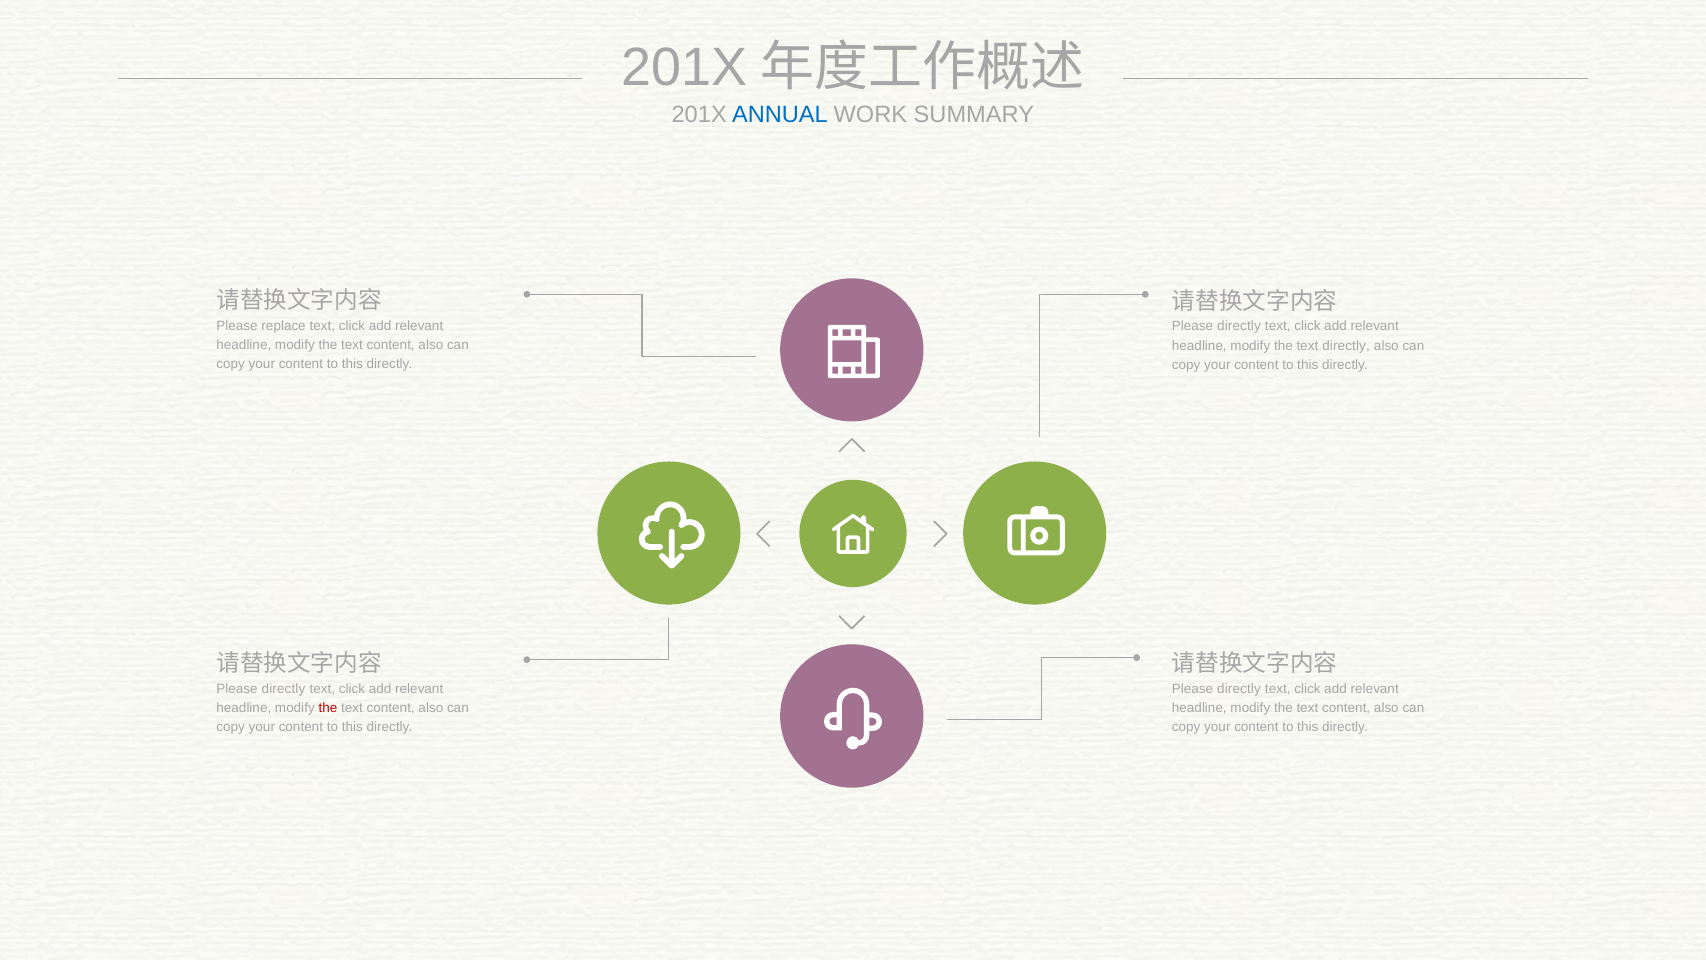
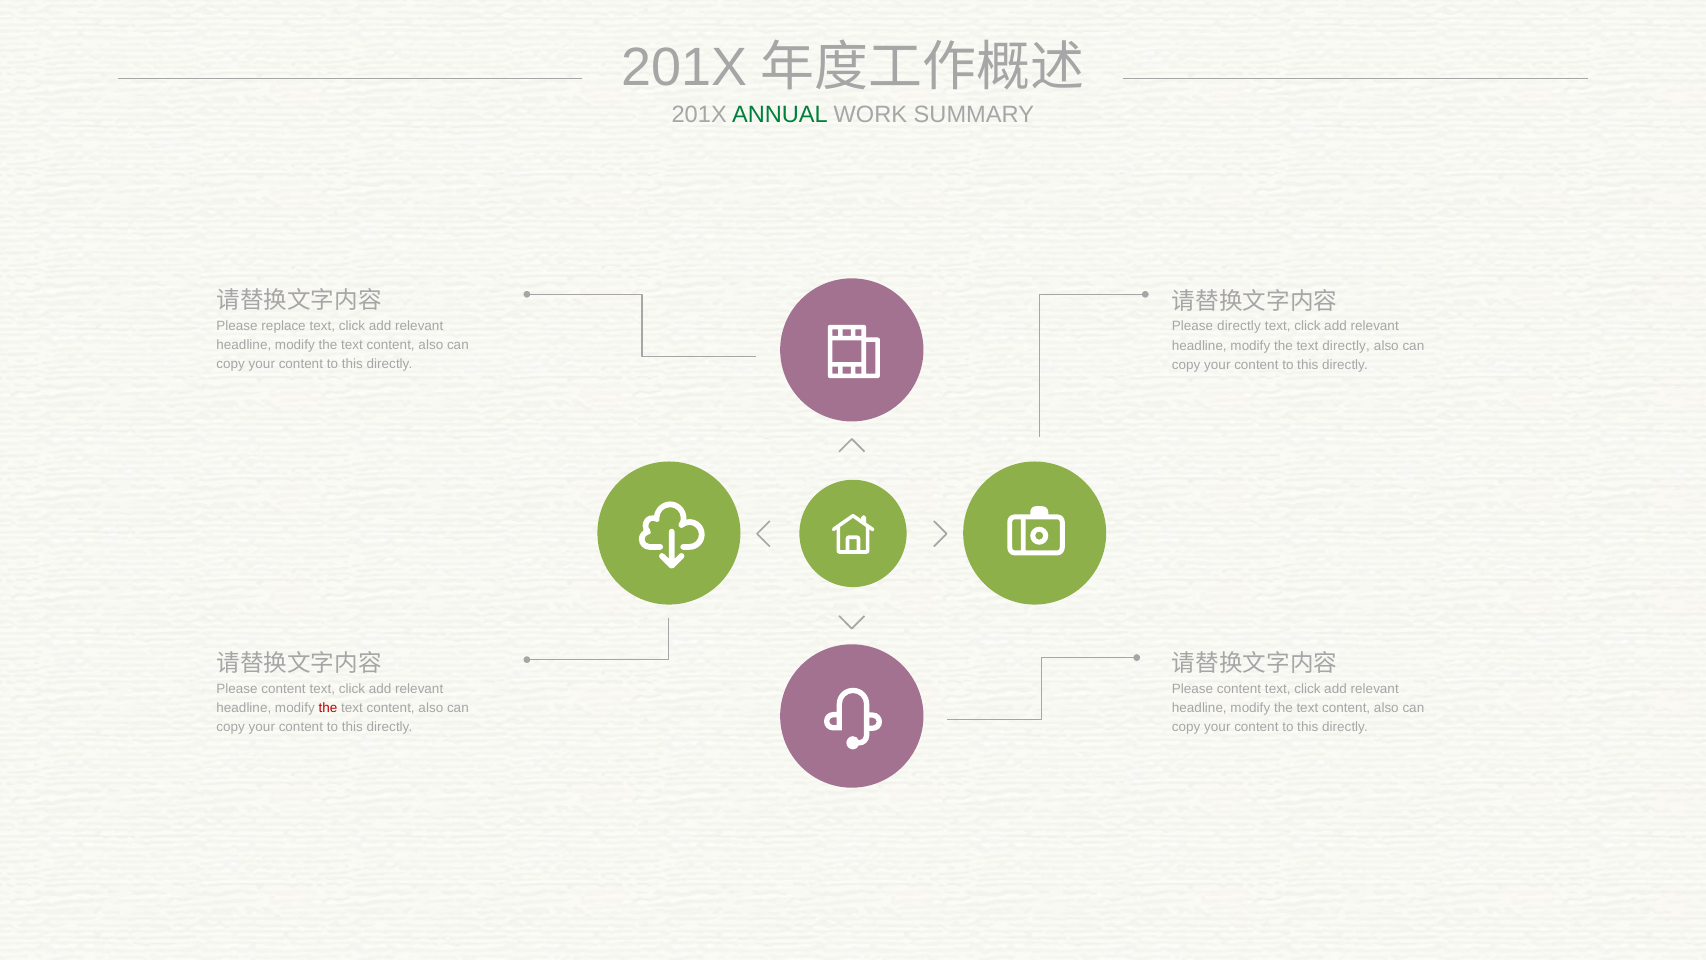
ANNUAL colour: blue -> green
directly at (284, 688): directly -> content
directly at (1239, 688): directly -> content
